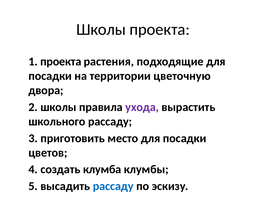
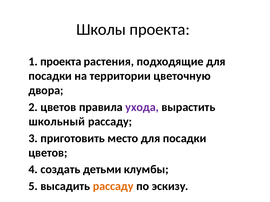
2 школы: школы -> цветов
школьного: школьного -> школьный
клумба: клумба -> детьми
рассаду at (113, 187) colour: blue -> orange
